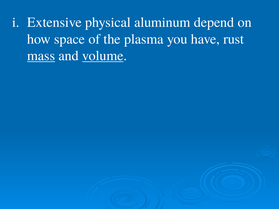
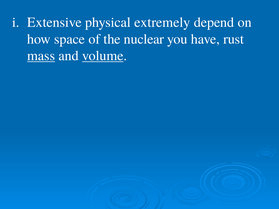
aluminum: aluminum -> extremely
plasma: plasma -> nuclear
